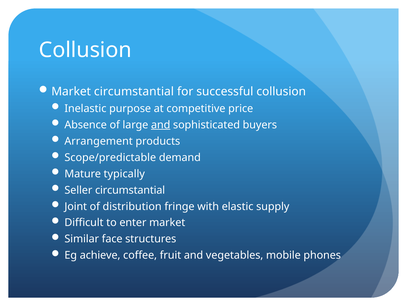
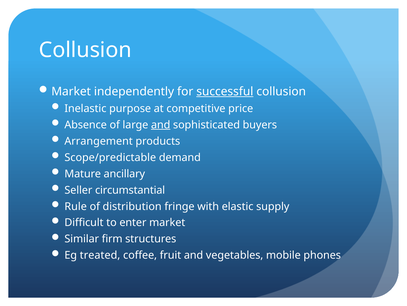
Market circumstantial: circumstantial -> independently
successful underline: none -> present
typically: typically -> ancillary
Joint: Joint -> Rule
face: face -> firm
achieve: achieve -> treated
